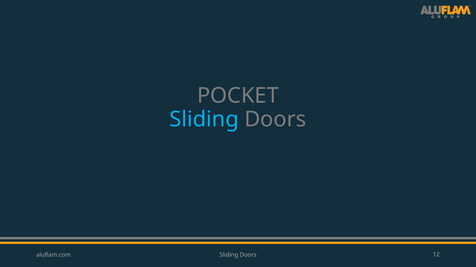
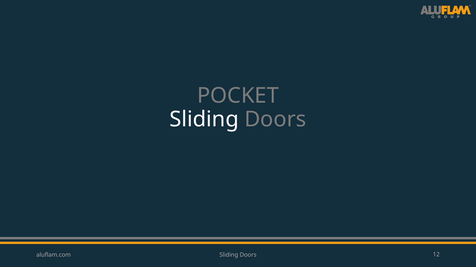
Sliding at (204, 120) colour: light blue -> white
